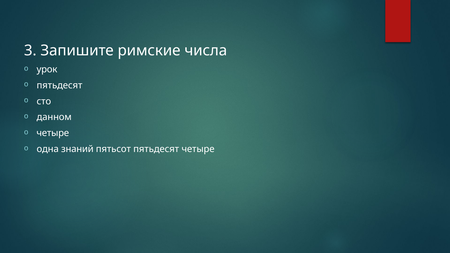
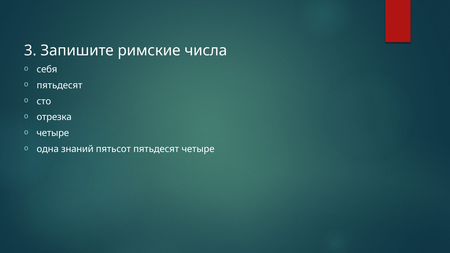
урок: урок -> себя
данном: данном -> отрезка
